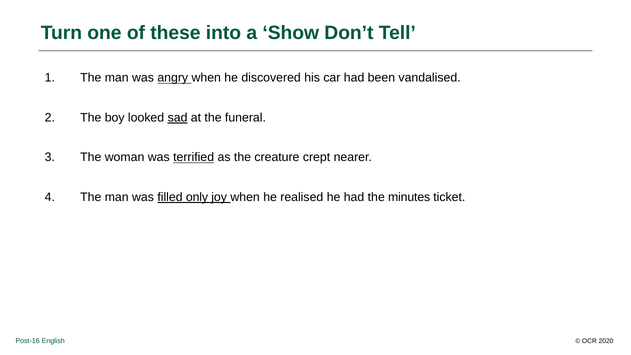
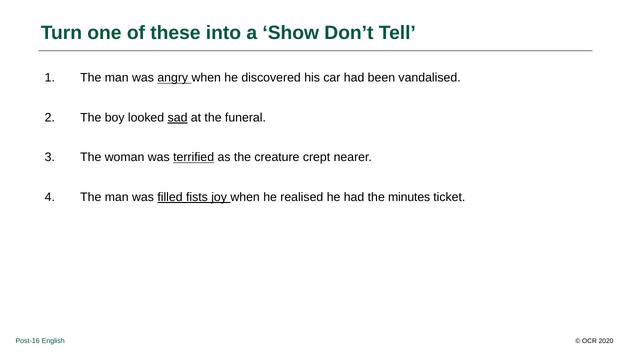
only: only -> fists
